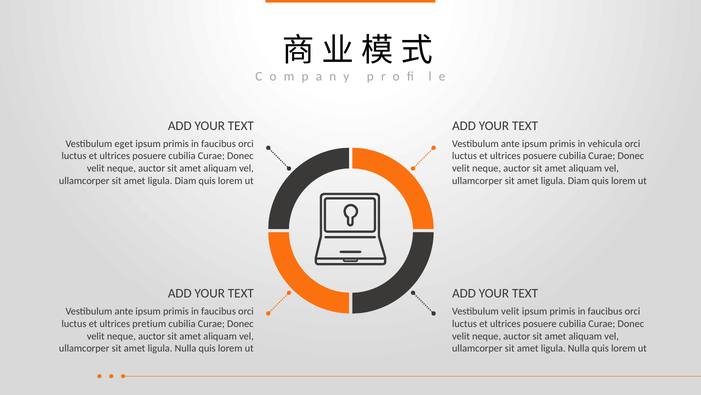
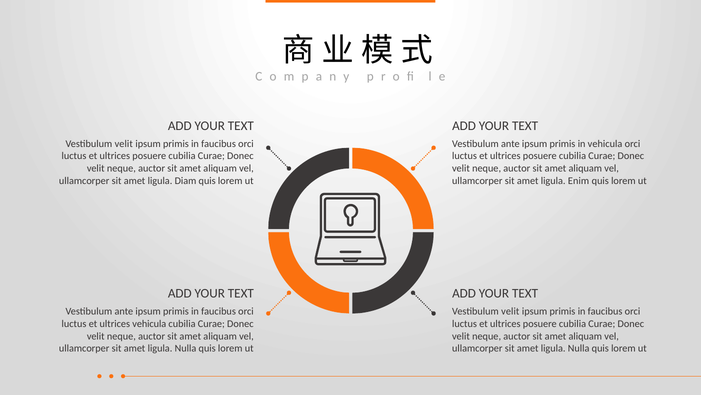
eget at (124, 144): eget -> velit
Diam at (579, 180): Diam -> Enim
ultrices pretium: pretium -> vehicula
